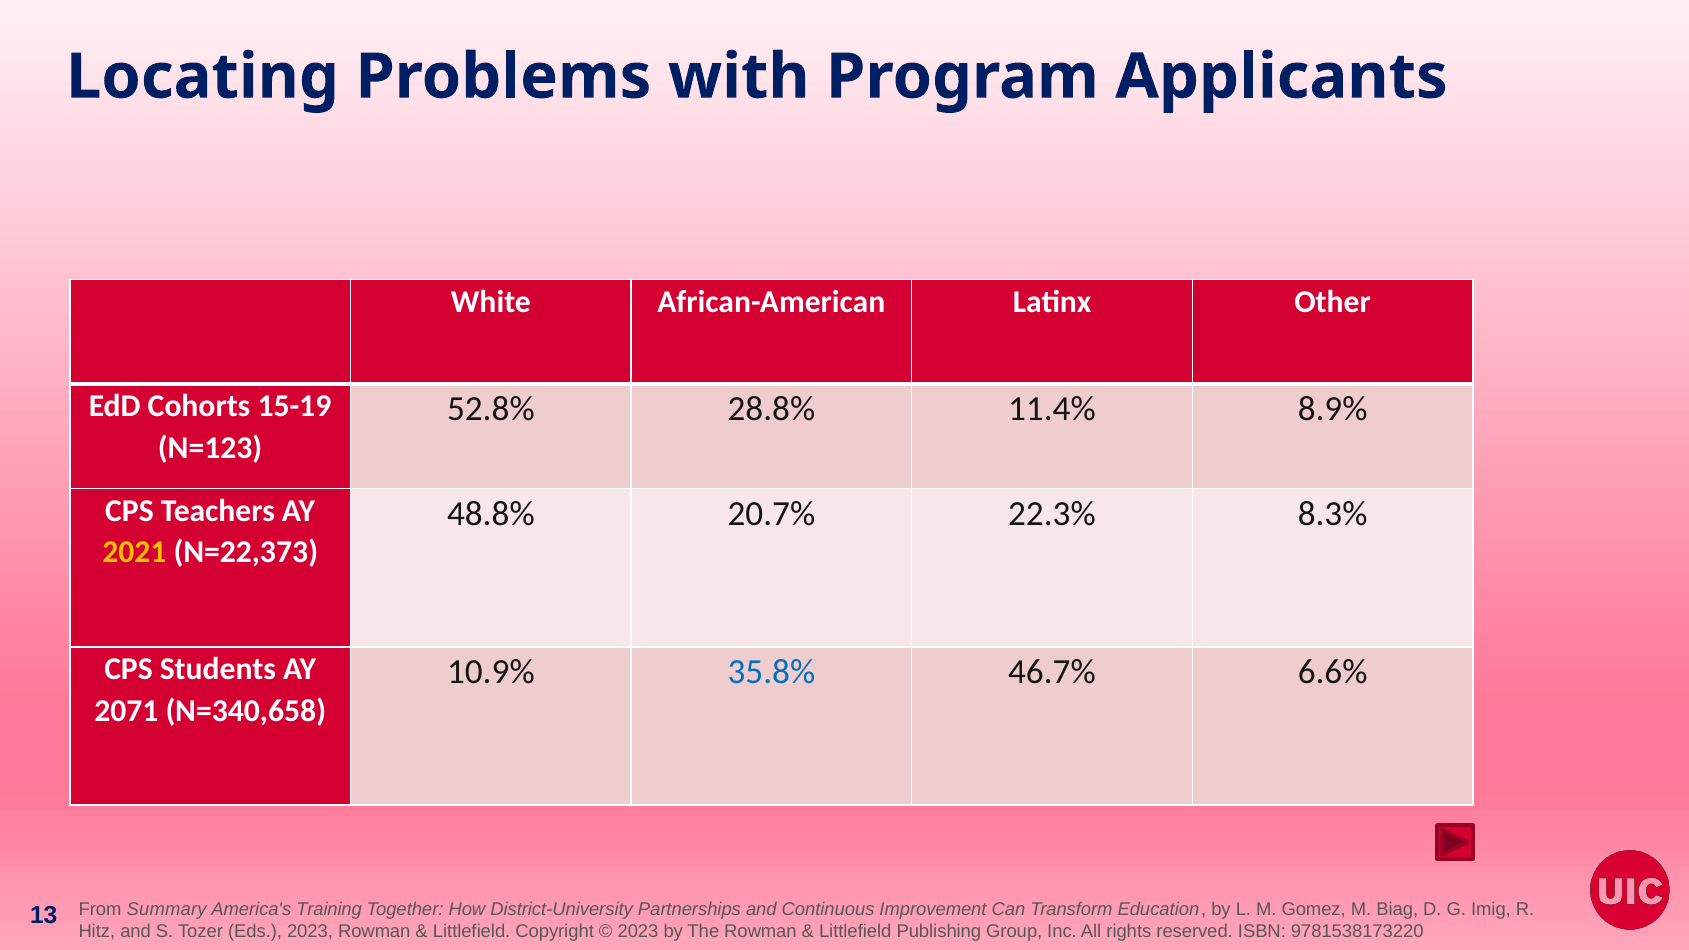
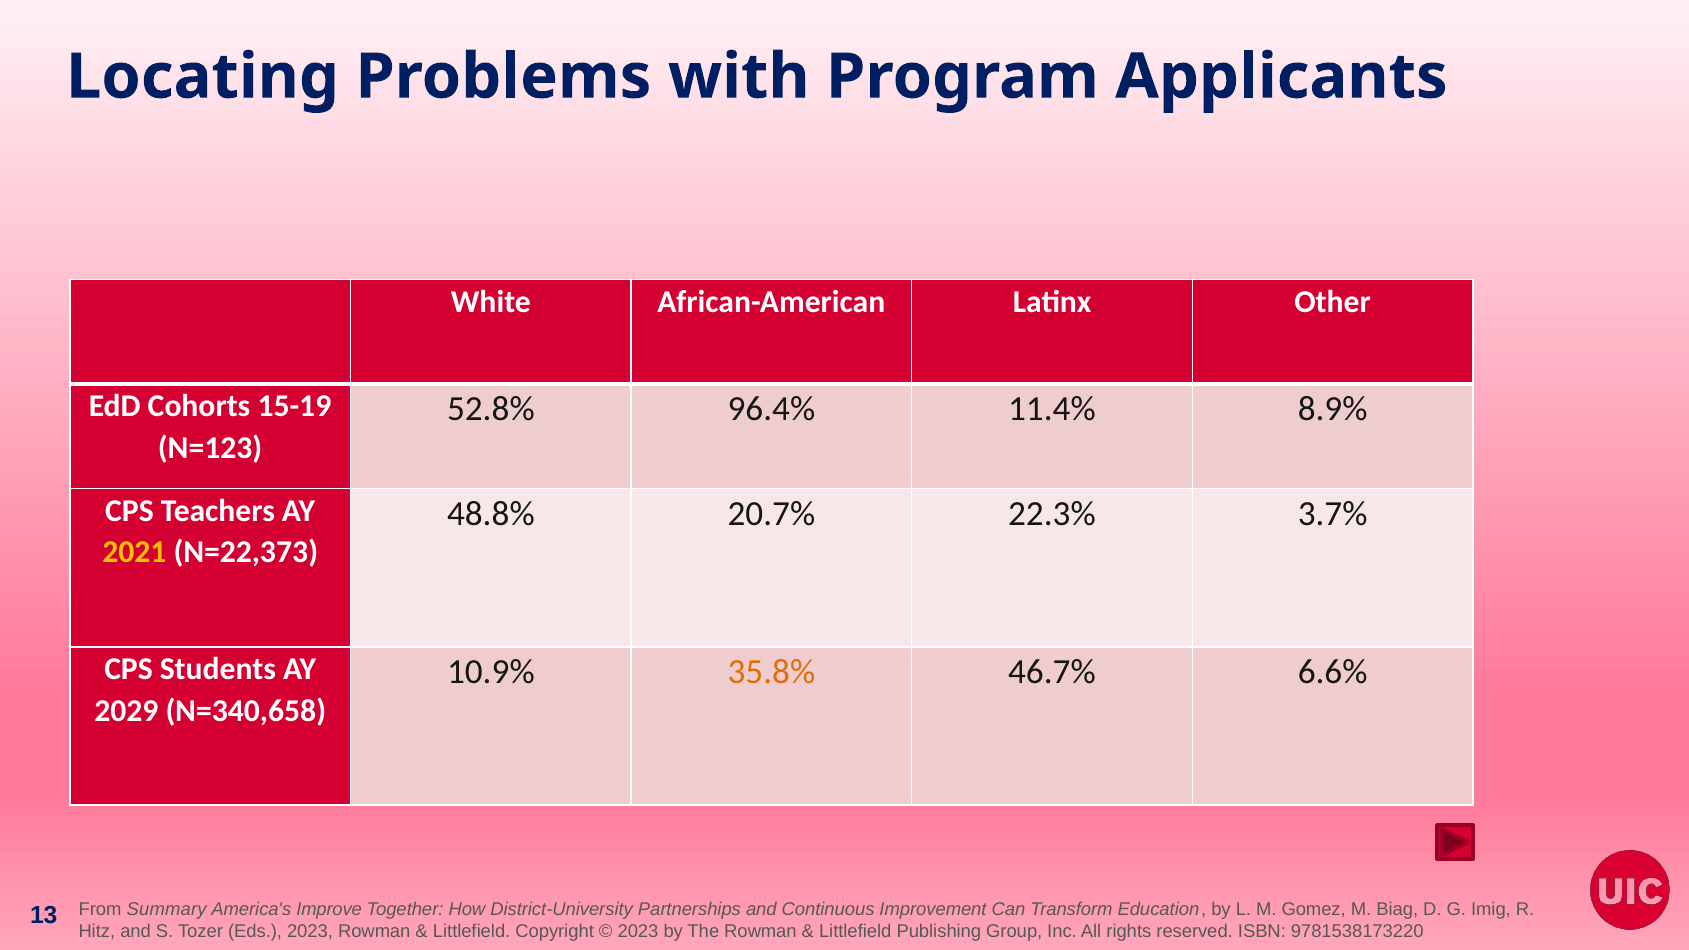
28.8%: 28.8% -> 96.4%
8.3%: 8.3% -> 3.7%
35.8% colour: blue -> orange
2071: 2071 -> 2029
Training: Training -> Improve
